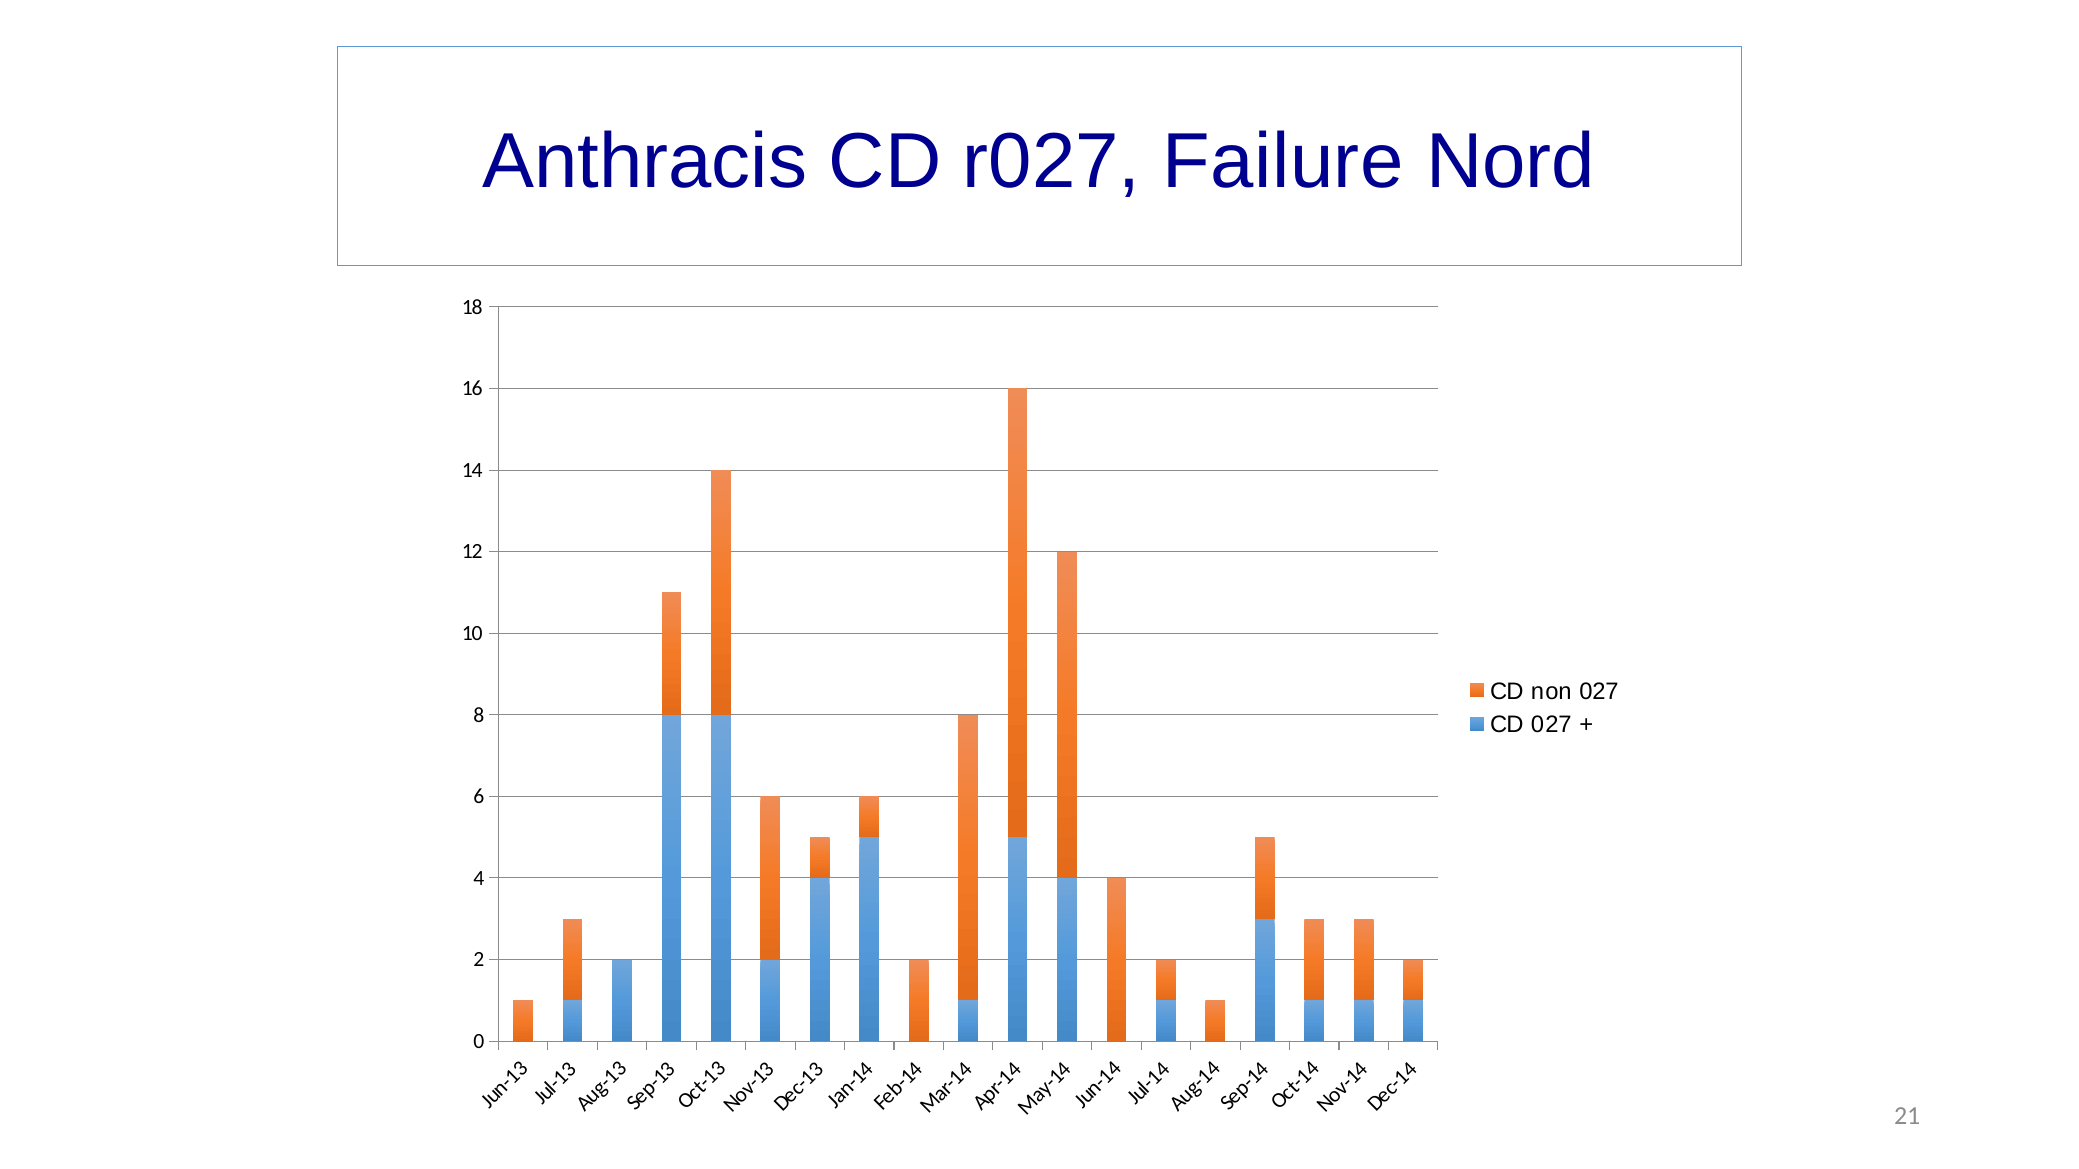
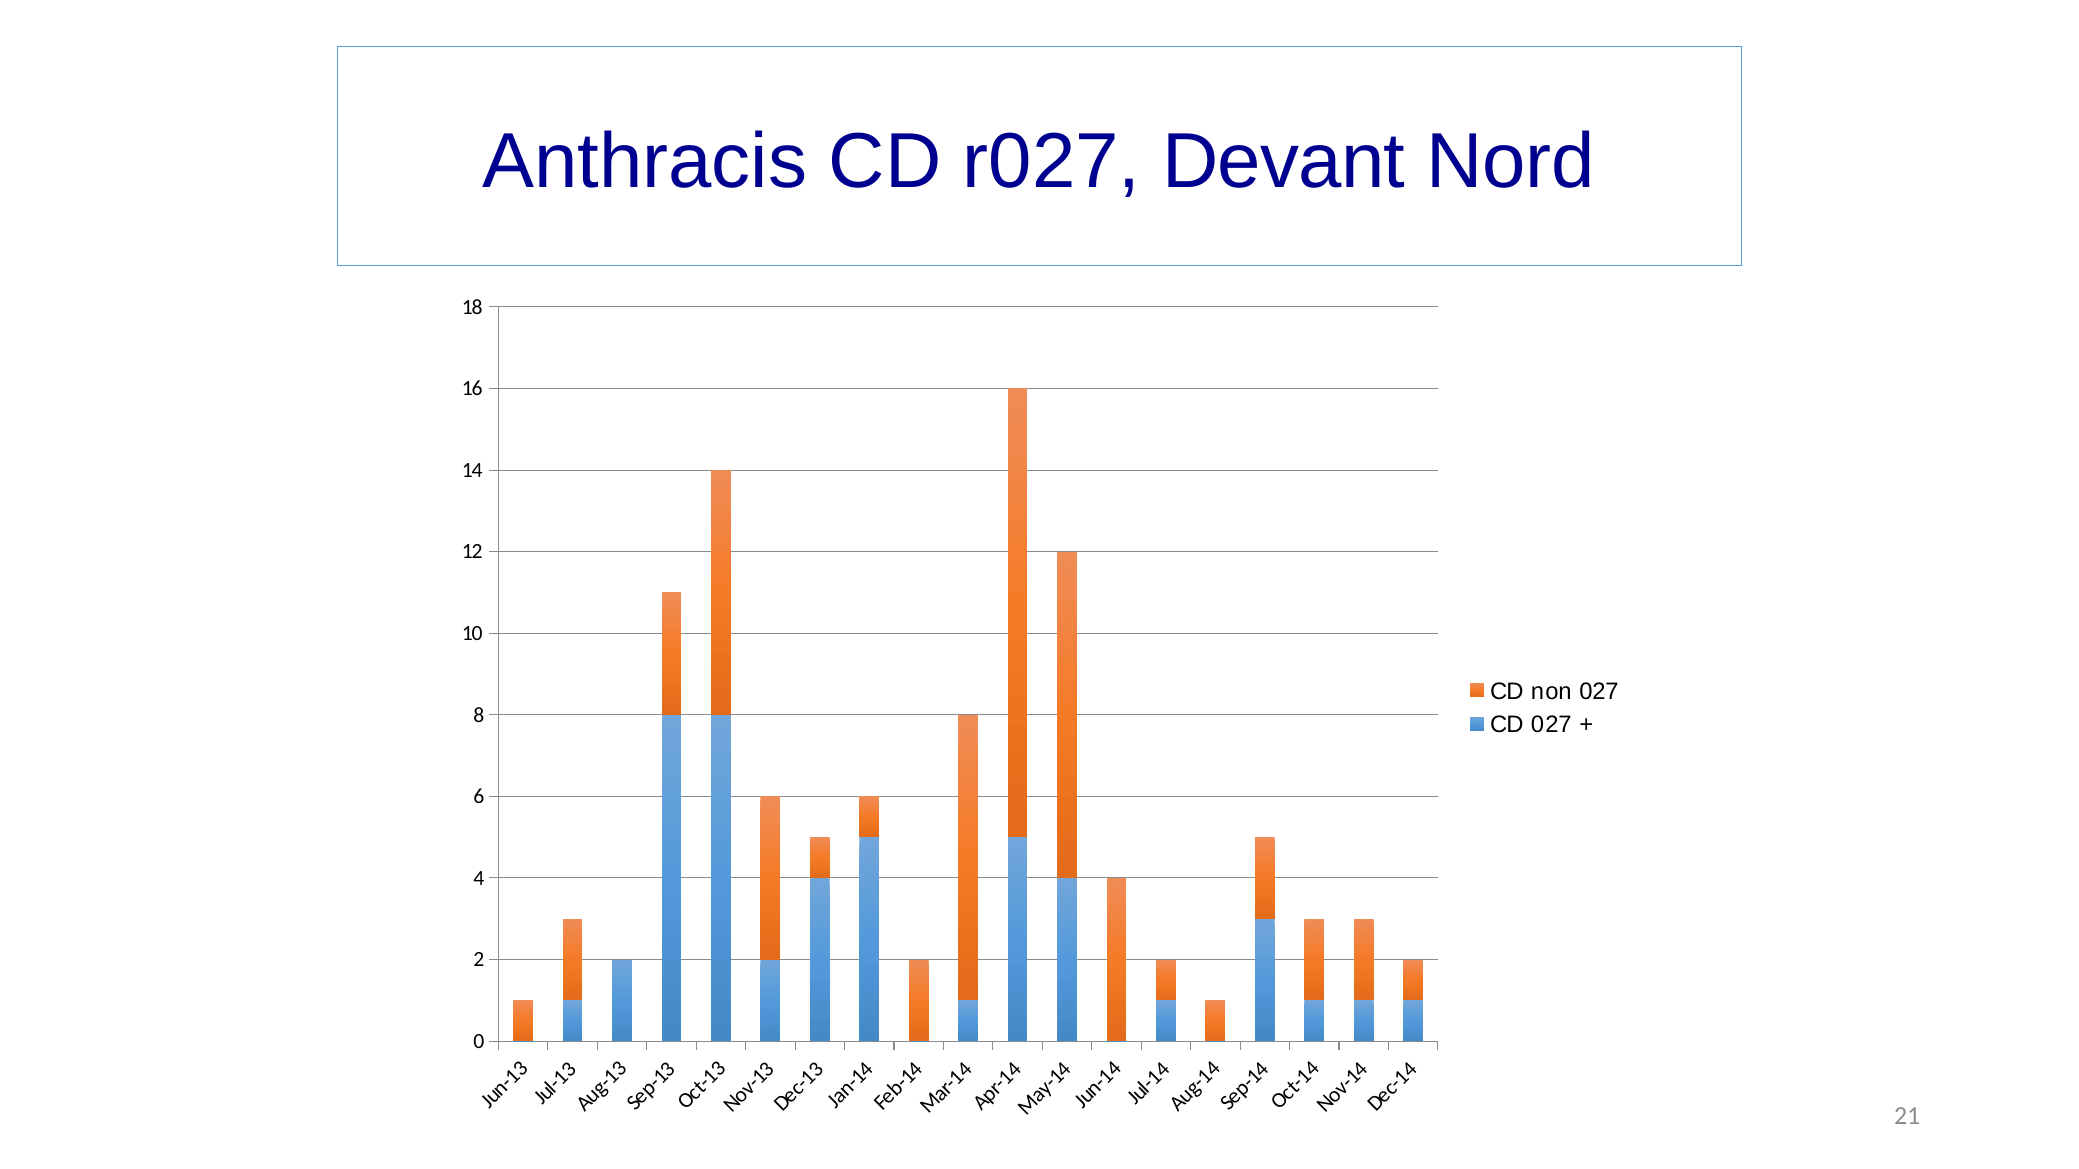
Failure: Failure -> Devant
